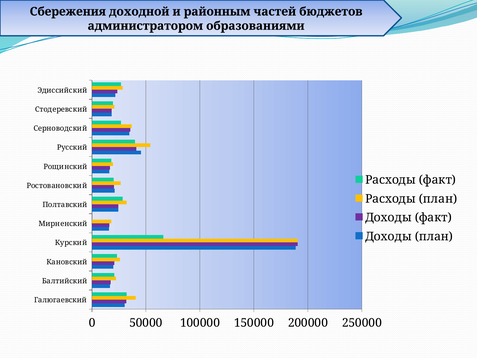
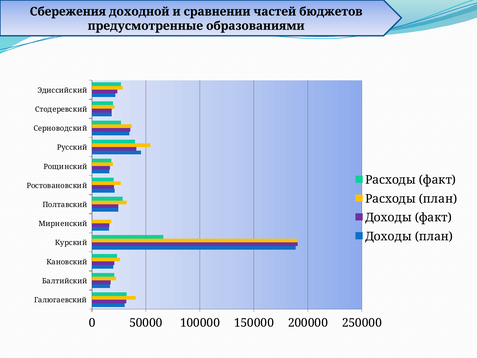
районным: районным -> сравнении
администратором: администратором -> предусмотренные
